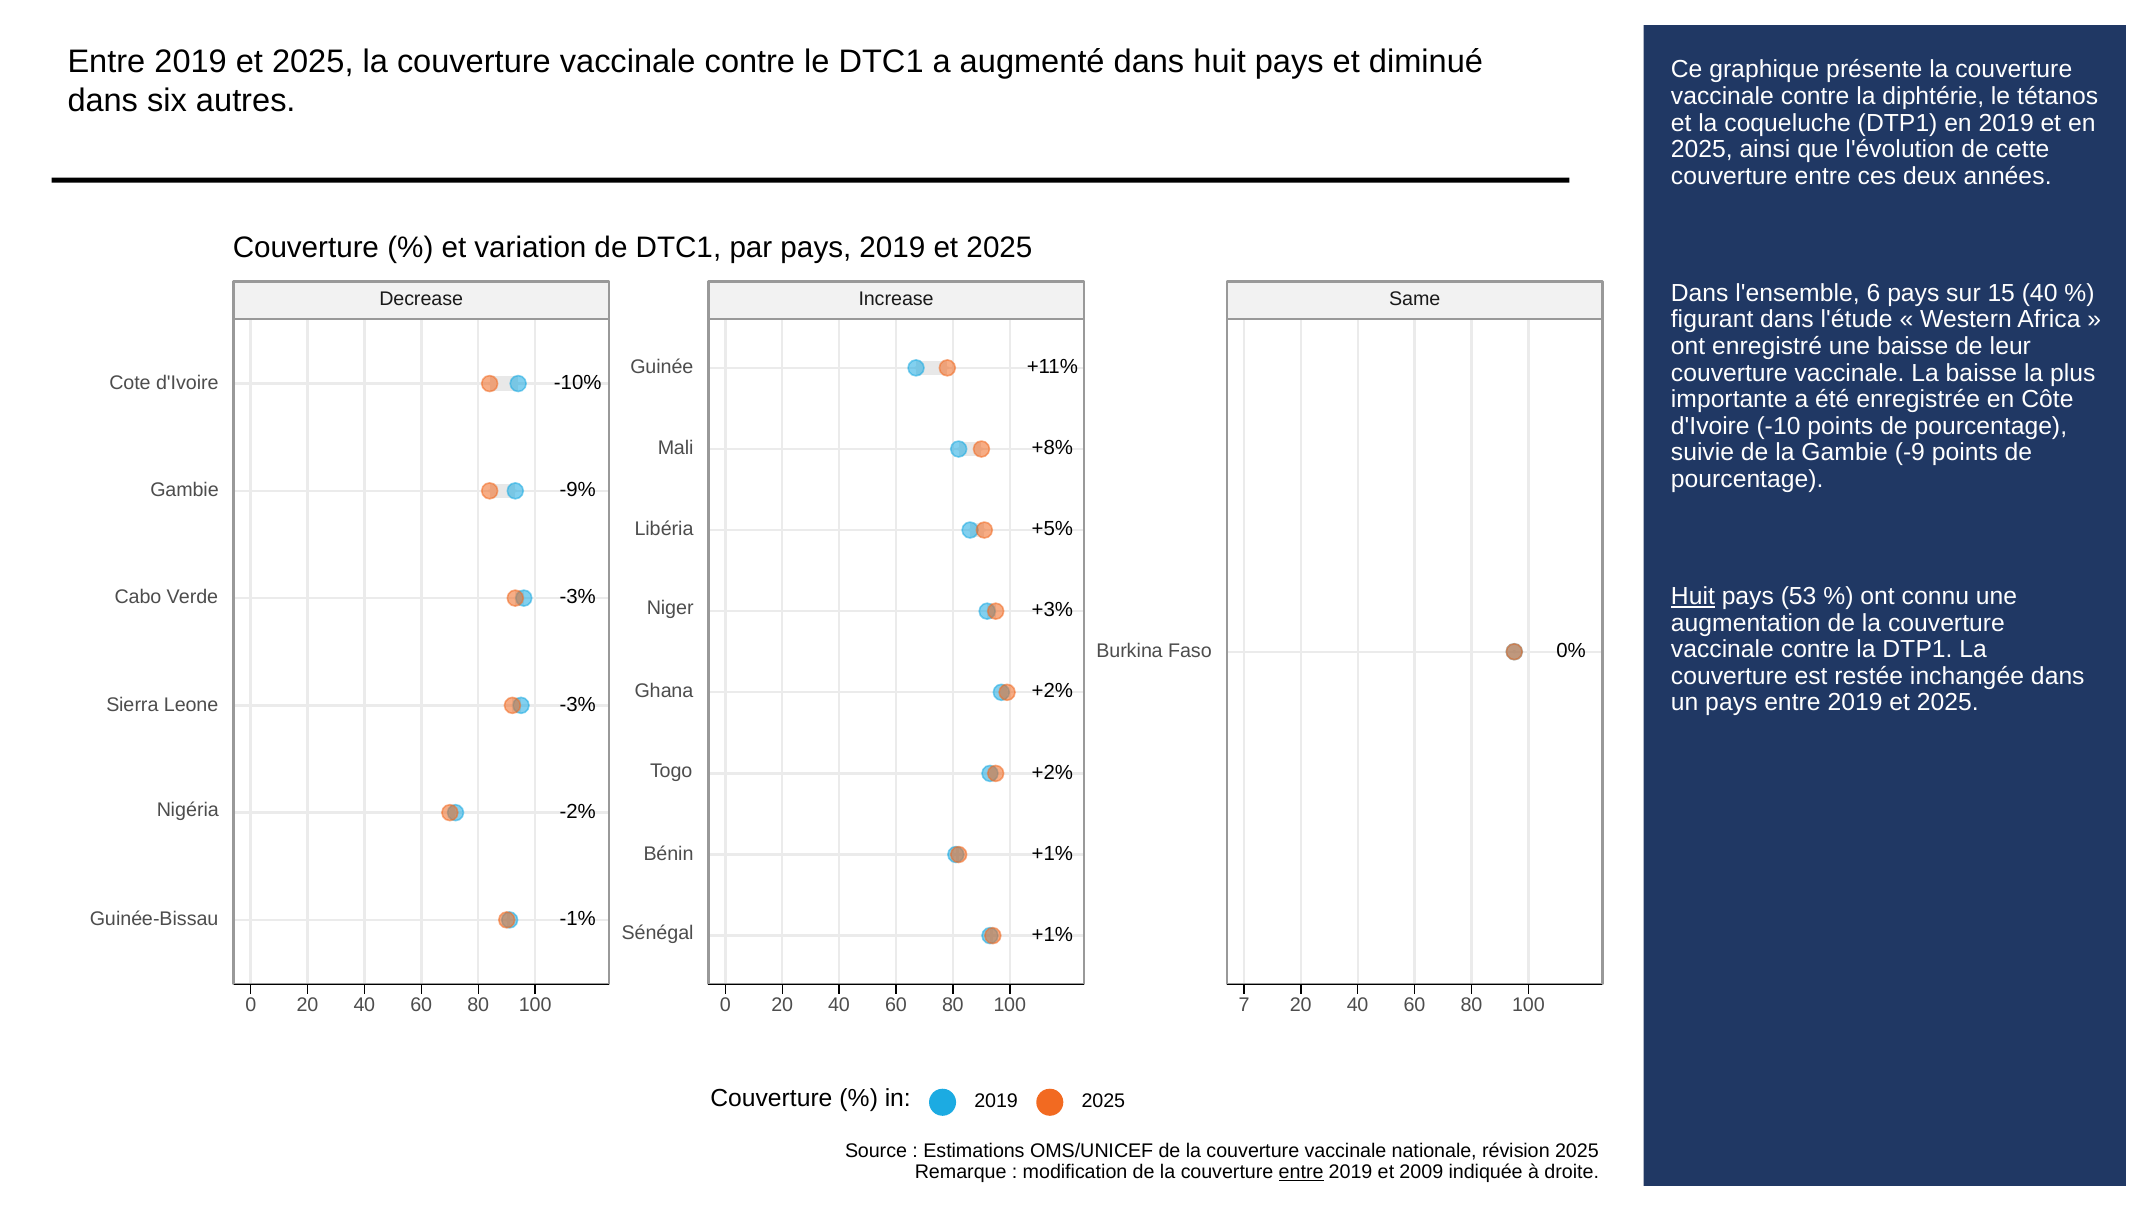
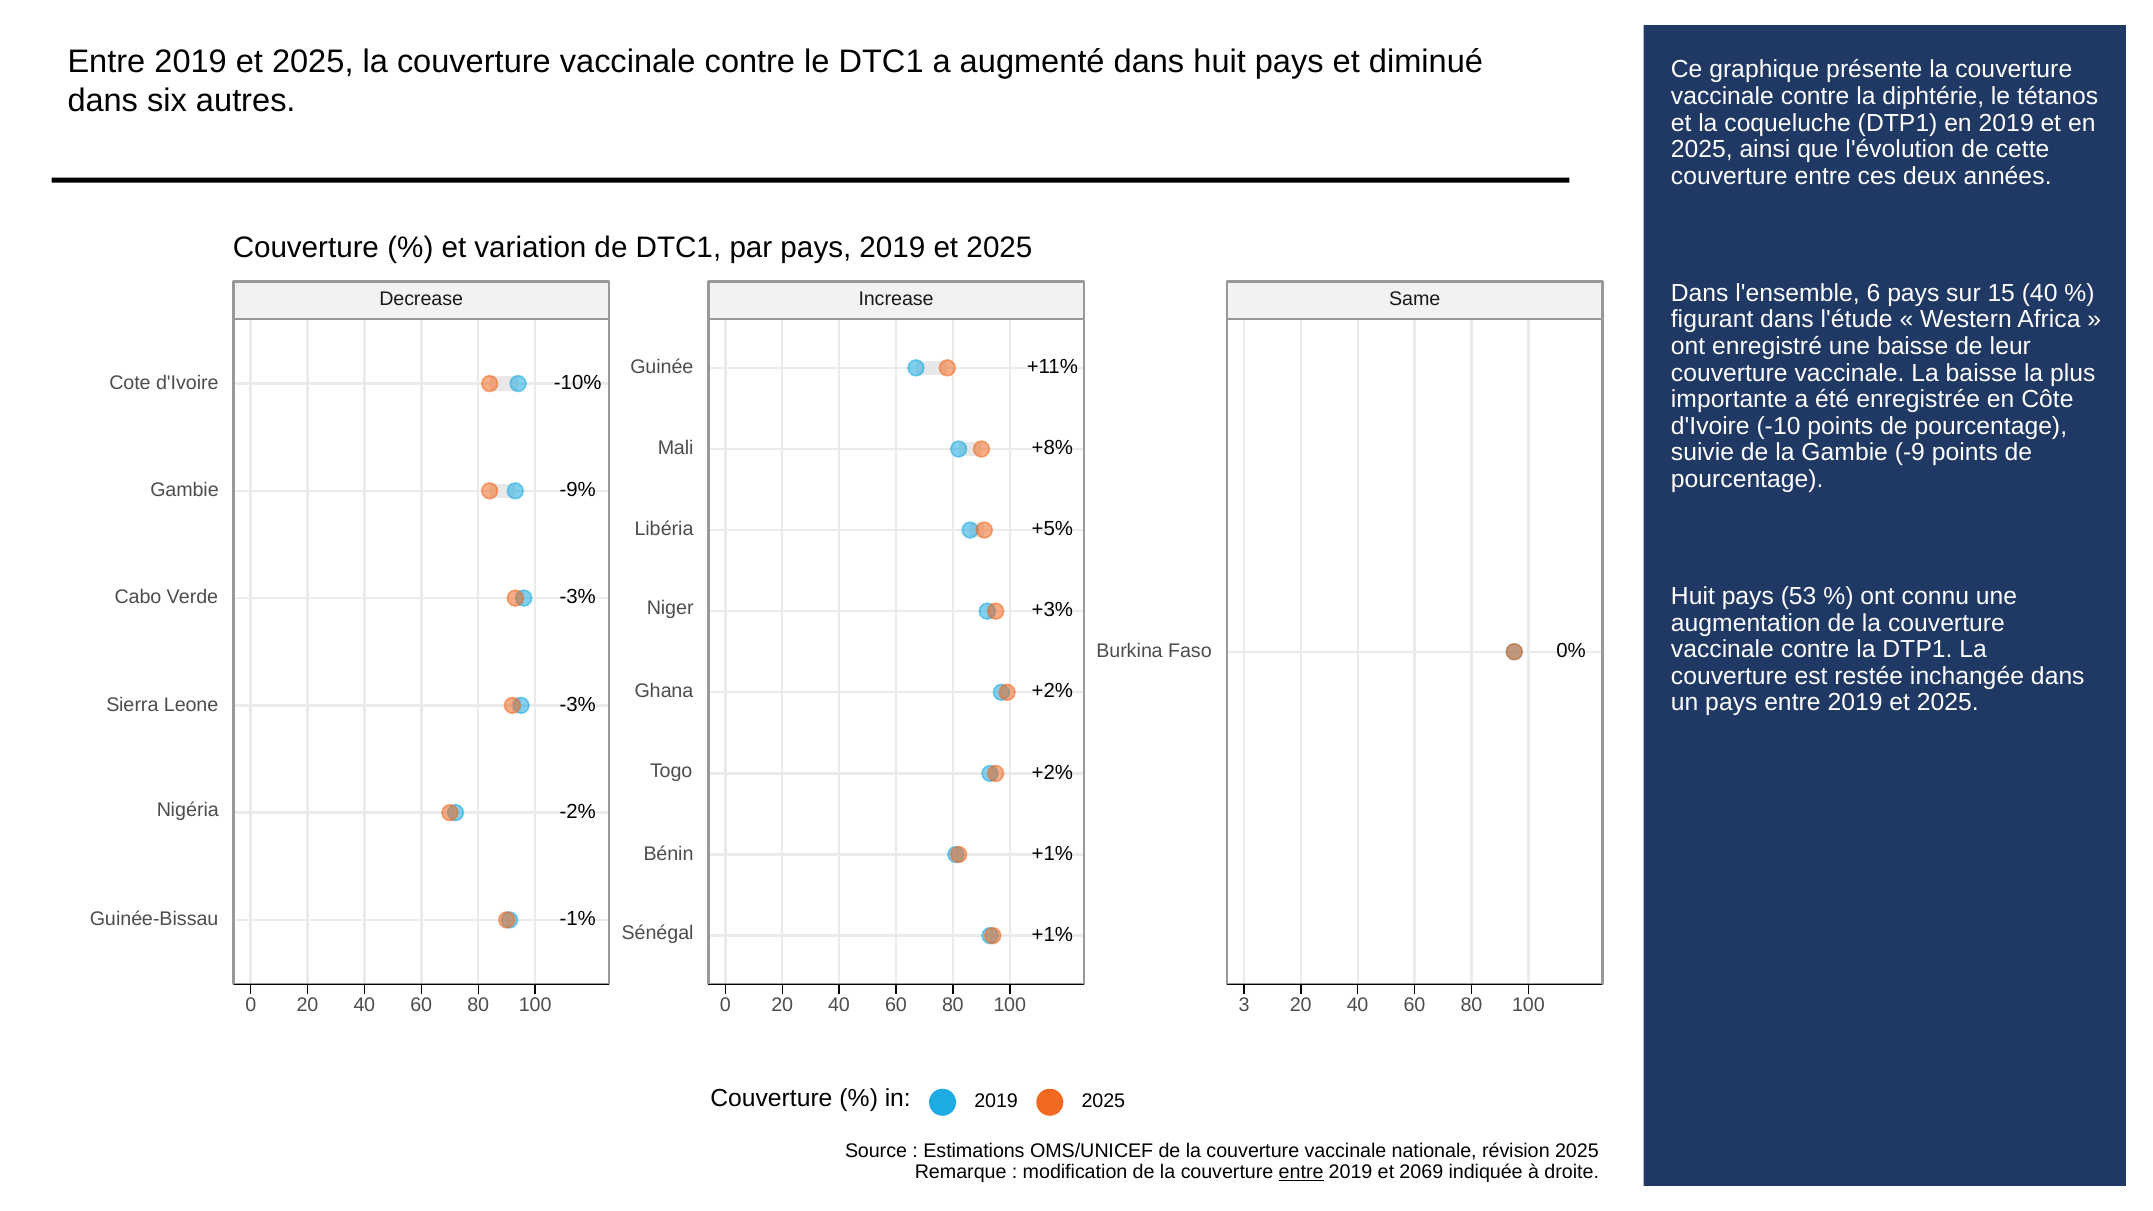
Huit at (1693, 596) underline: present -> none
7: 7 -> 3
2009: 2009 -> 2069
